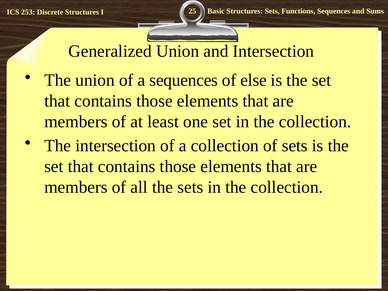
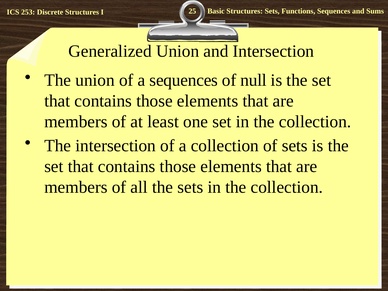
else: else -> null
